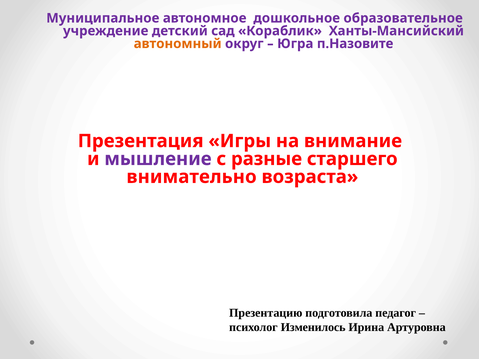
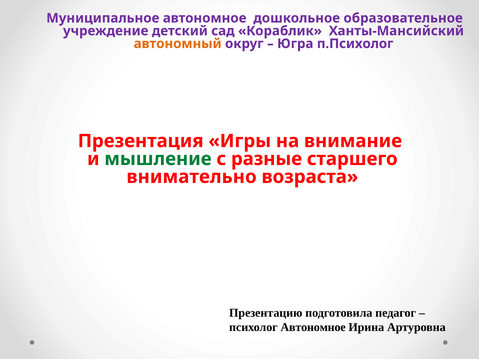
п.Назовите: п.Назовите -> п.Психолог
мышление colour: purple -> green
психолог Изменилось: Изменилось -> Автономное
